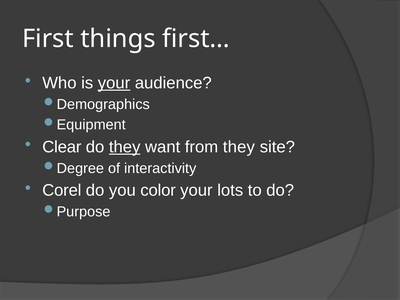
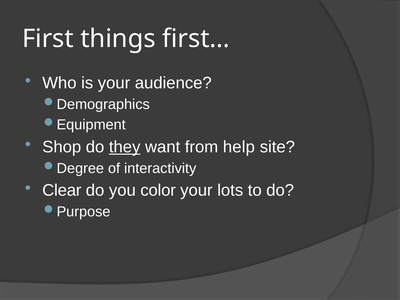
your at (114, 83) underline: present -> none
Clear: Clear -> Shop
from they: they -> help
Corel: Corel -> Clear
